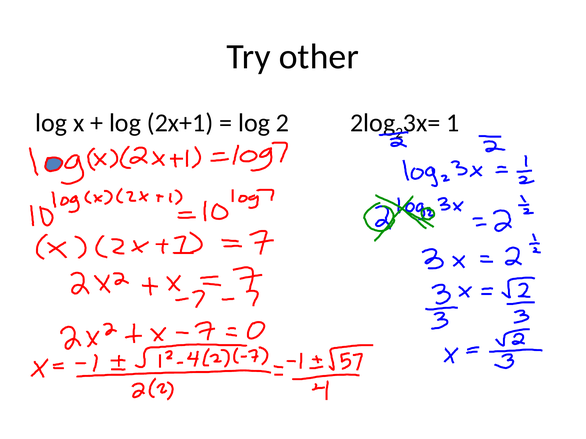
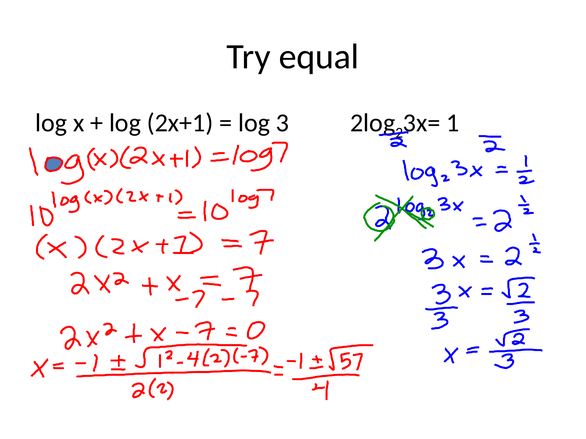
other: other -> equal
log 2: 2 -> 3
